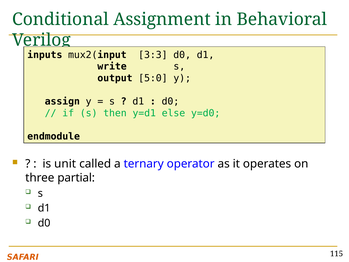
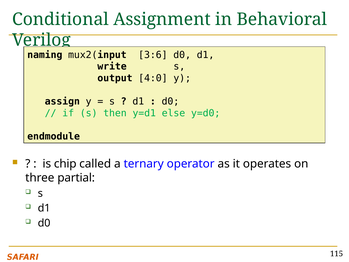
inputs: inputs -> naming
3:3: 3:3 -> 3:6
5:0: 5:0 -> 4:0
unit: unit -> chip
